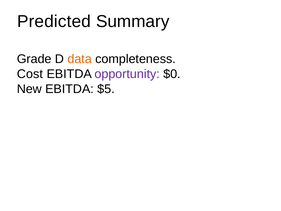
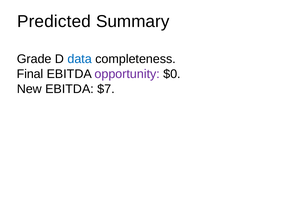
data colour: orange -> blue
Cost: Cost -> Final
$5: $5 -> $7
